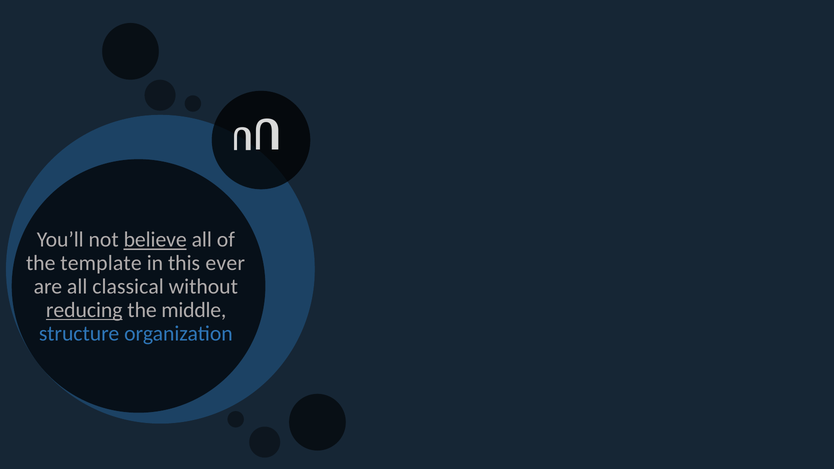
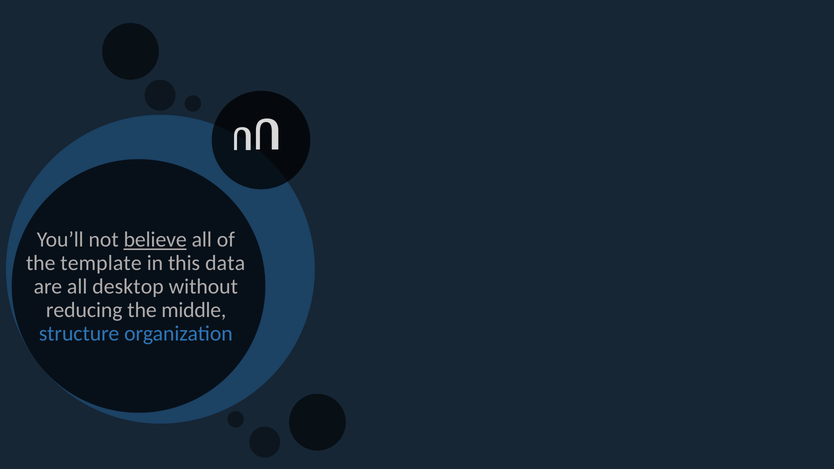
ever: ever -> data
classical: classical -> desktop
reducing underline: present -> none
